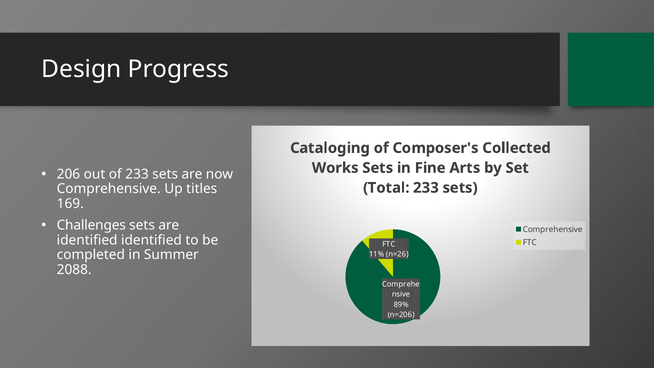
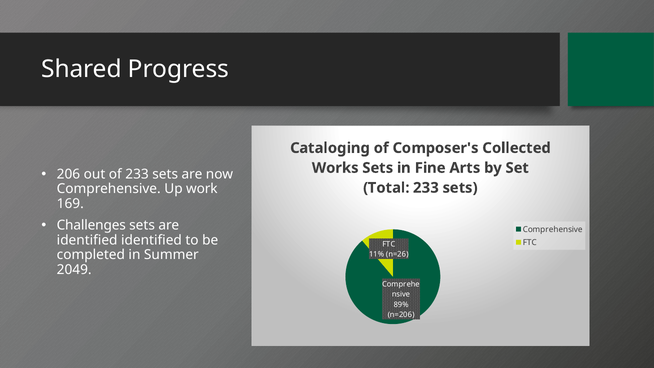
Design: Design -> Shared
titles: titles -> work
2088: 2088 -> 2049
